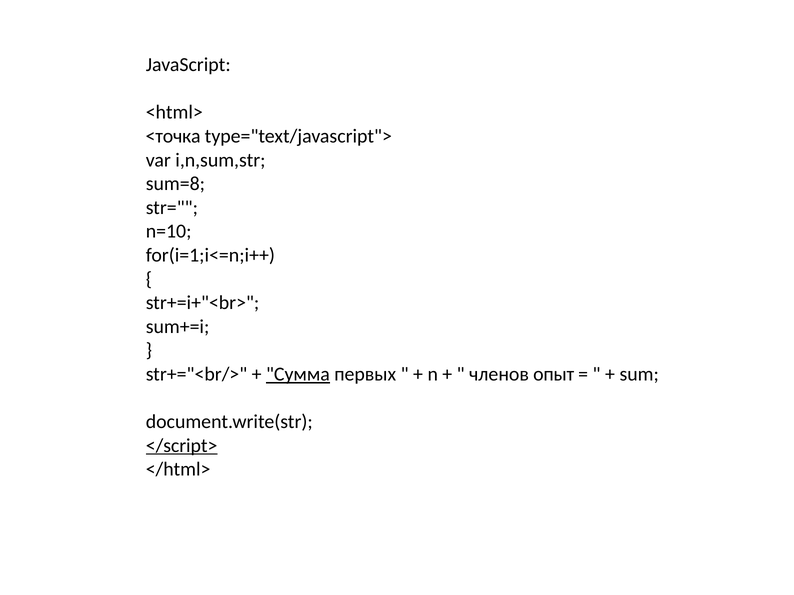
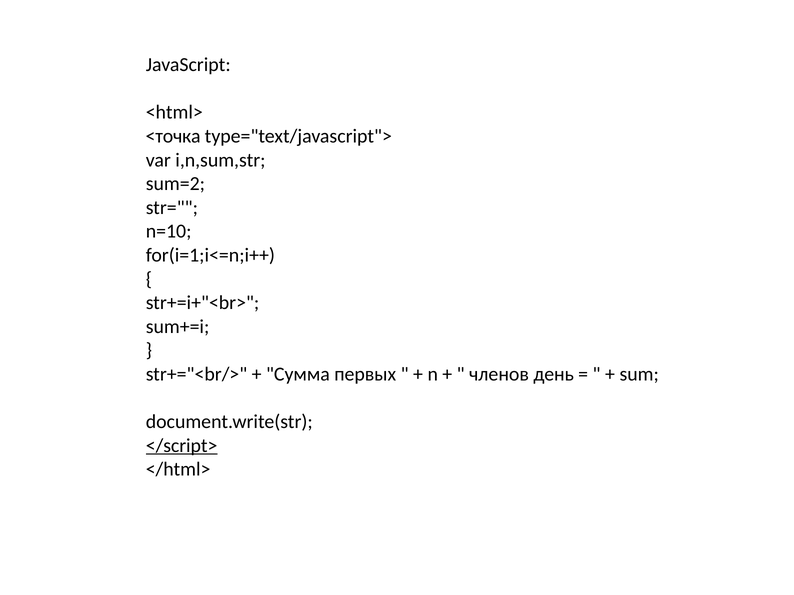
sum=8: sum=8 -> sum=2
Сумма underline: present -> none
опыт: опыт -> день
